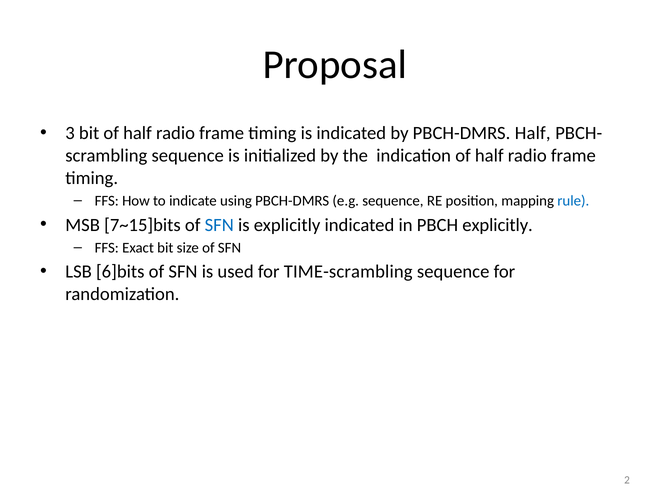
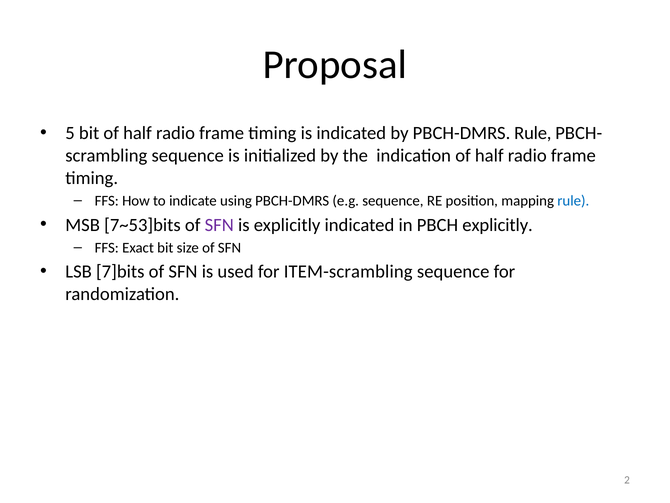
3: 3 -> 5
PBCH-DMRS Half: Half -> Rule
7~15]bits: 7~15]bits -> 7~53]bits
SFN at (219, 225) colour: blue -> purple
6]bits: 6]bits -> 7]bits
TIME-scrambling: TIME-scrambling -> ITEM-scrambling
